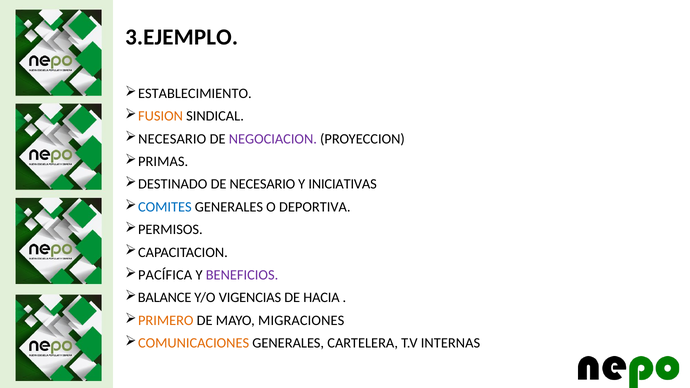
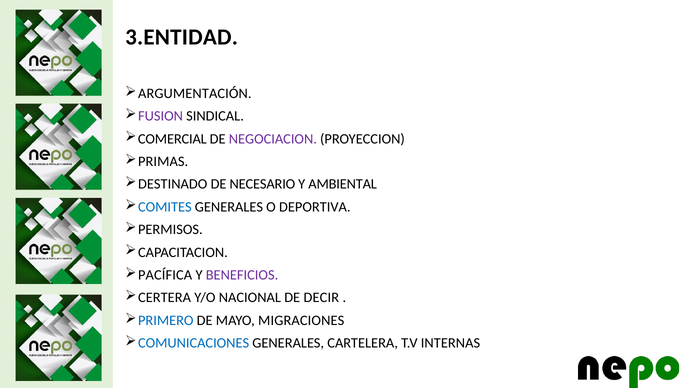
3.EJEMPLO: 3.EJEMPLO -> 3.ENTIDAD
ESTABLECIMIENTO: ESTABLECIMIENTO -> ARGUMENTACIÓN
FUSION colour: orange -> purple
NECESARIO at (172, 139): NECESARIO -> COMERCIAL
INICIATIVAS: INICIATIVAS -> AMBIENTAL
BALANCE: BALANCE -> CERTERA
VIGENCIAS: VIGENCIAS -> NACIONAL
HACIA: HACIA -> DECIR
PRIMERO colour: orange -> blue
COMUNICACIONES colour: orange -> blue
